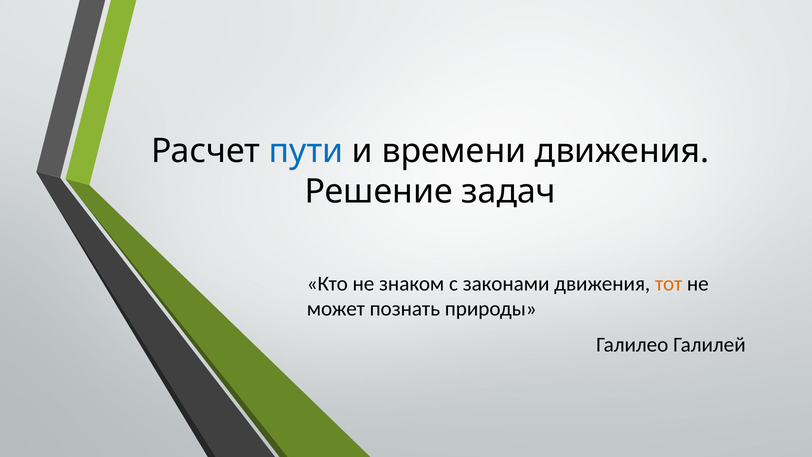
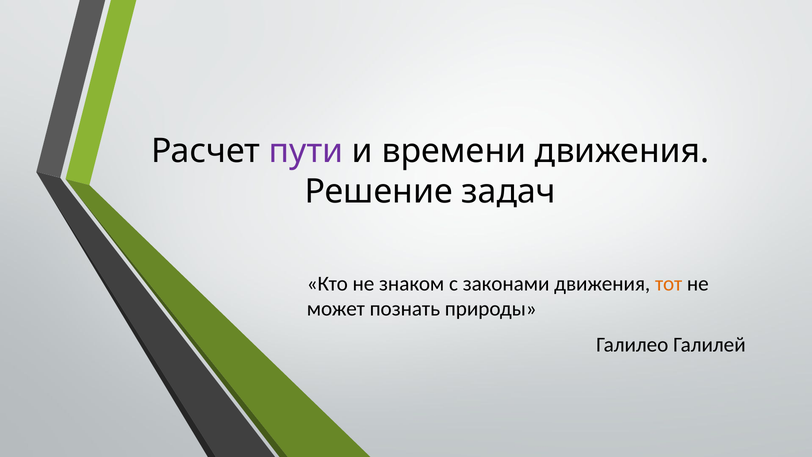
пути colour: blue -> purple
